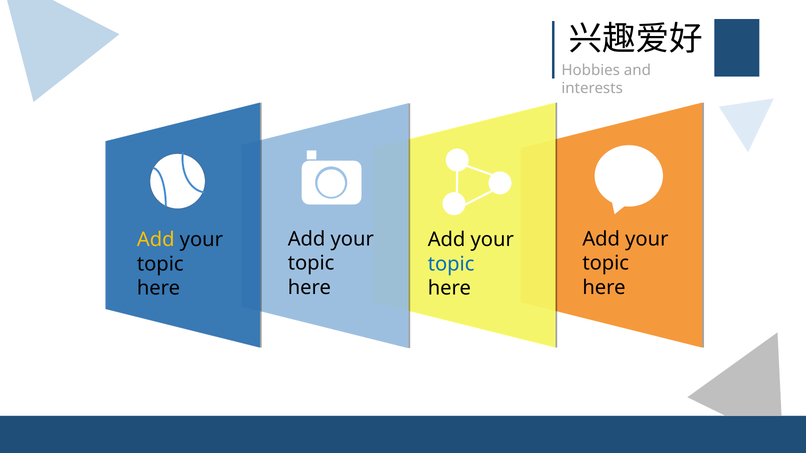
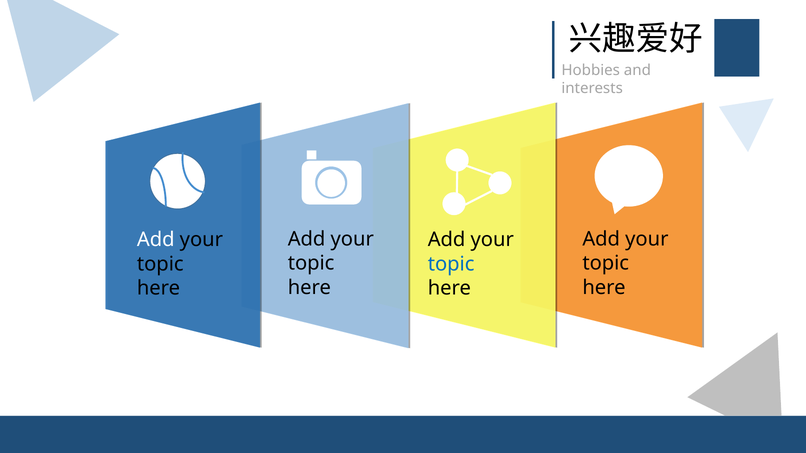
Add at (156, 240) colour: yellow -> white
